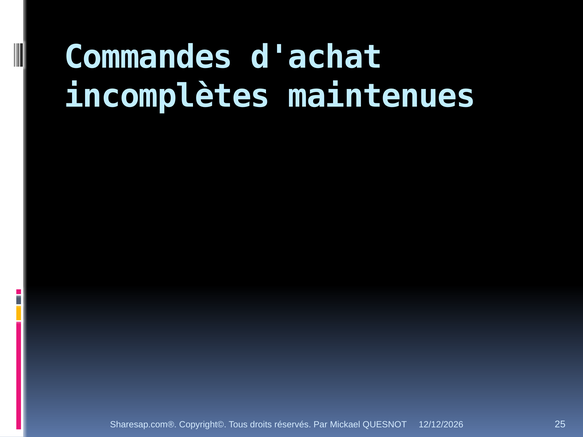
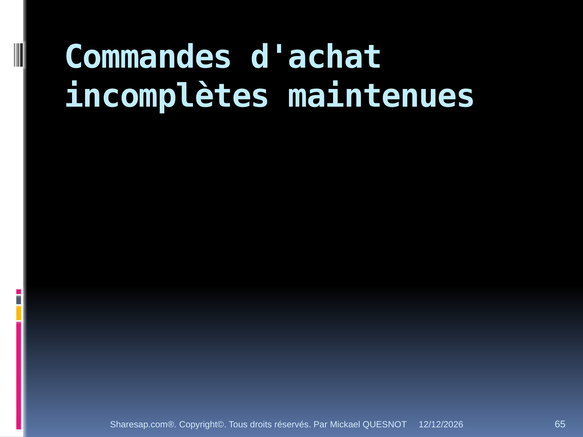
25: 25 -> 65
